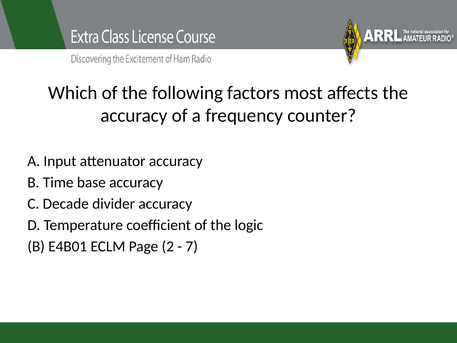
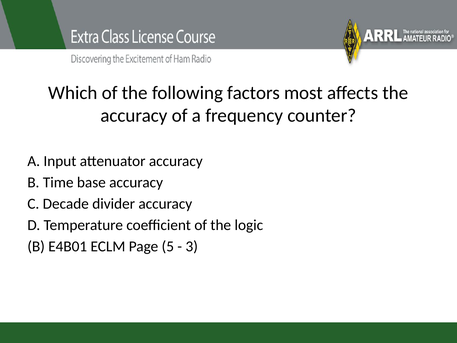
2: 2 -> 5
7: 7 -> 3
